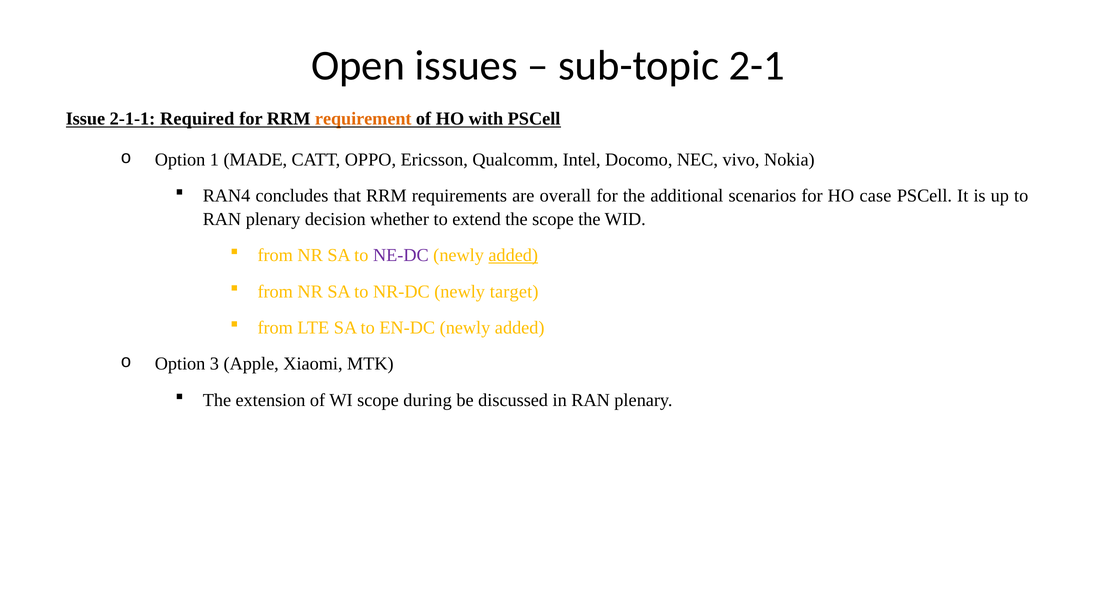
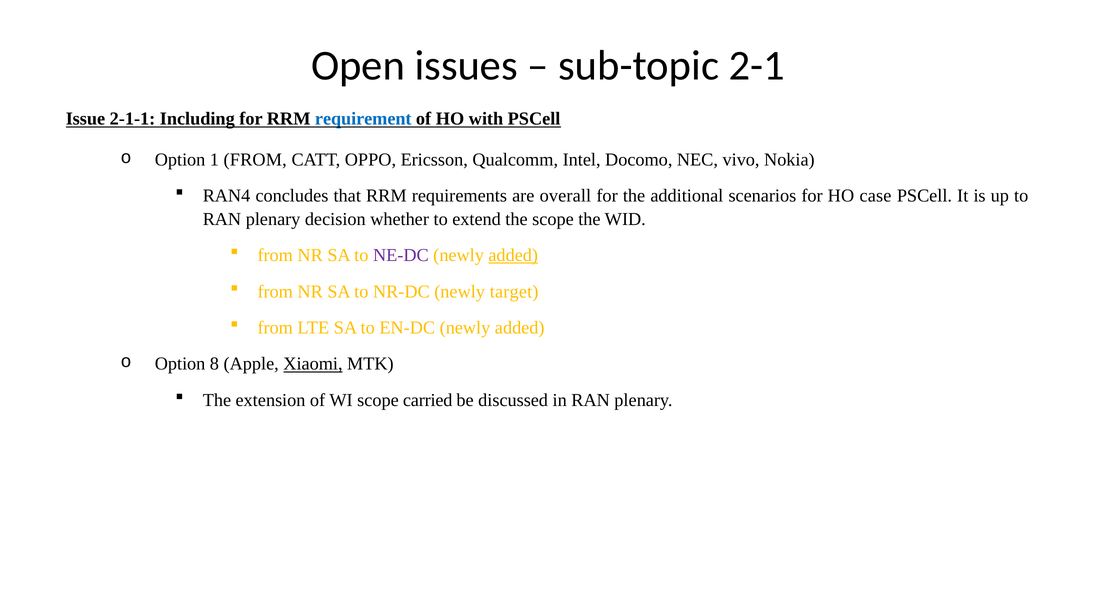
Required: Required -> Including
requirement colour: orange -> blue
1 MADE: MADE -> FROM
3: 3 -> 8
Xiaomi underline: none -> present
during: during -> carried
